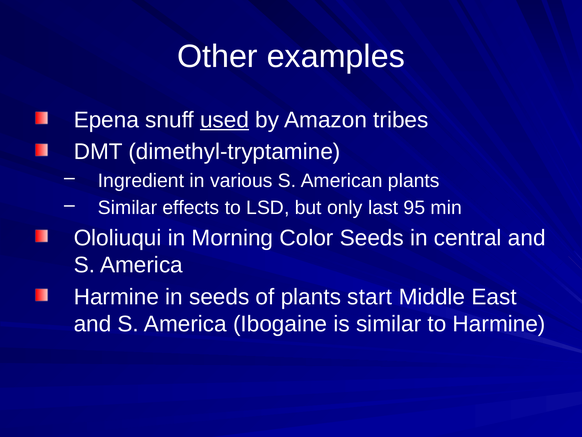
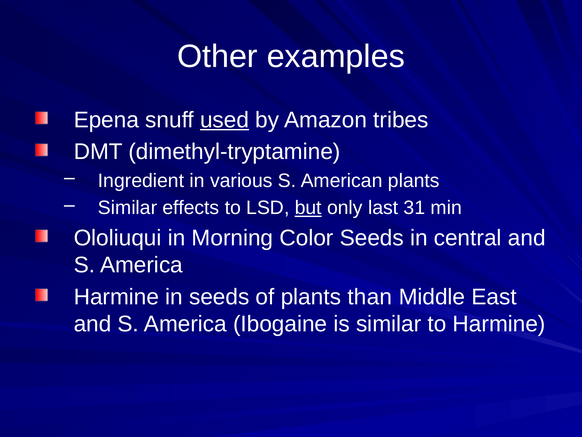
but underline: none -> present
95: 95 -> 31
start: start -> than
